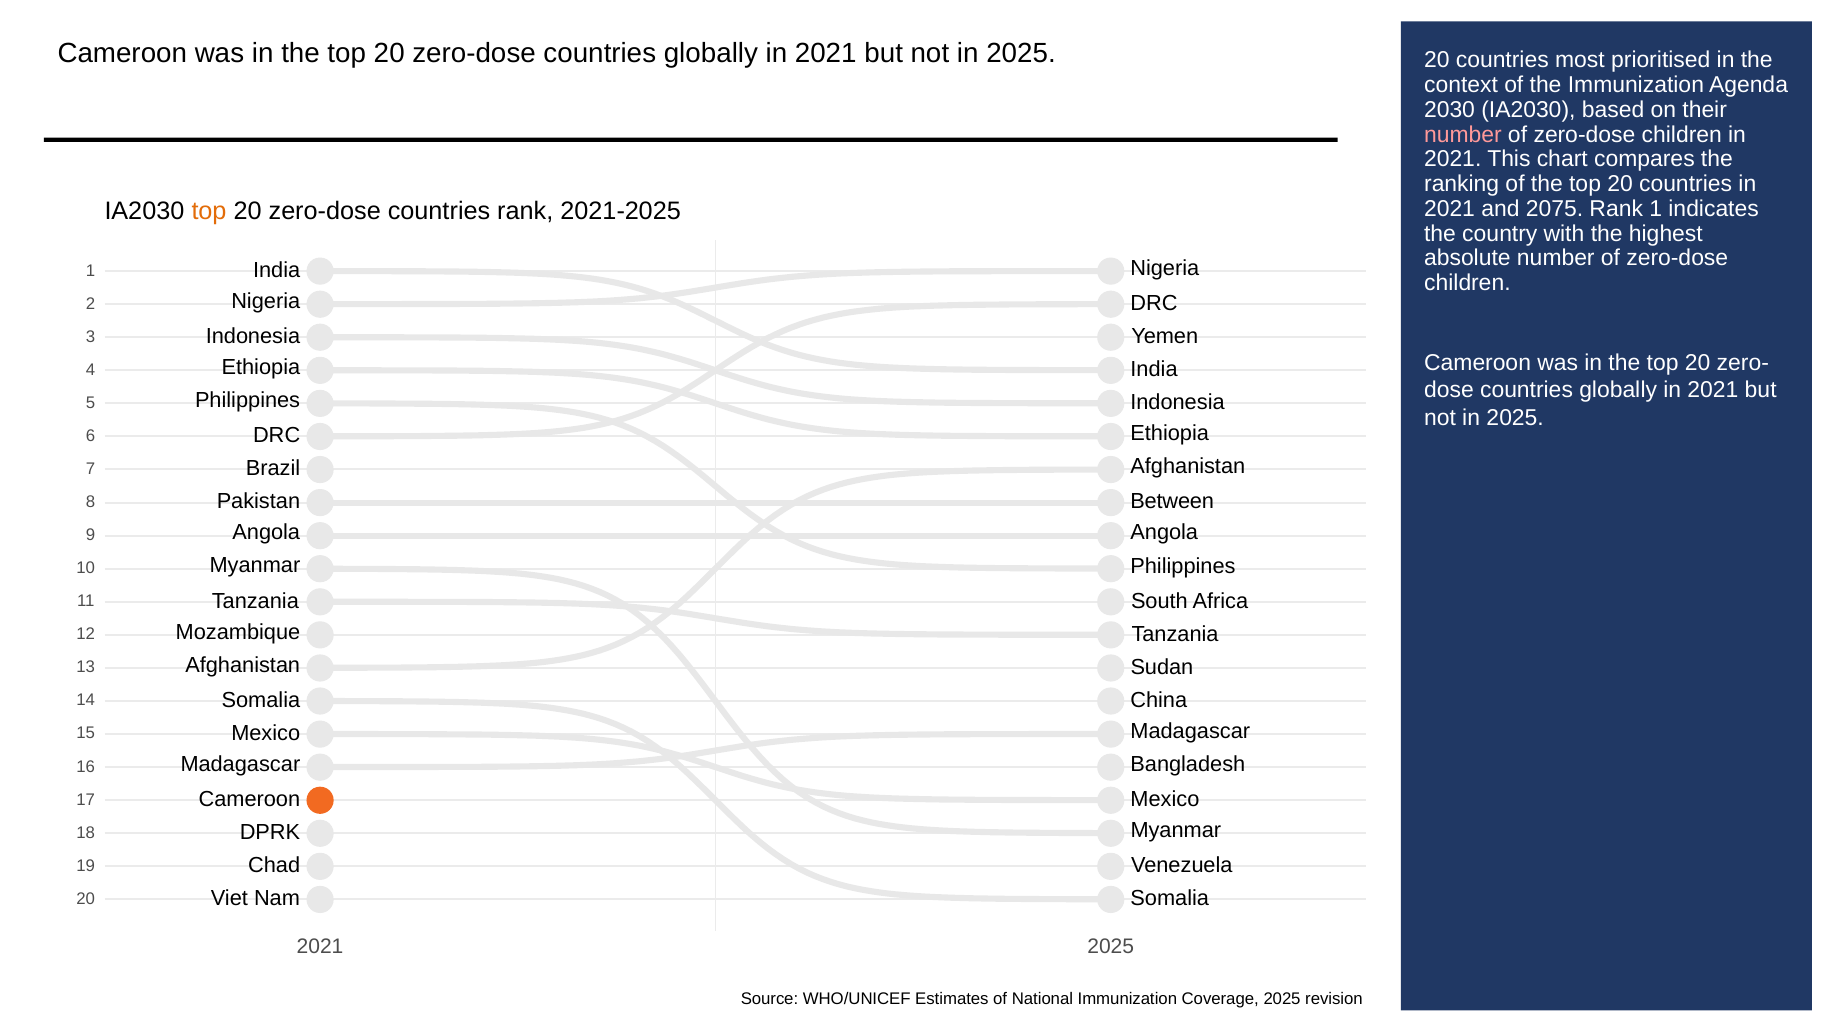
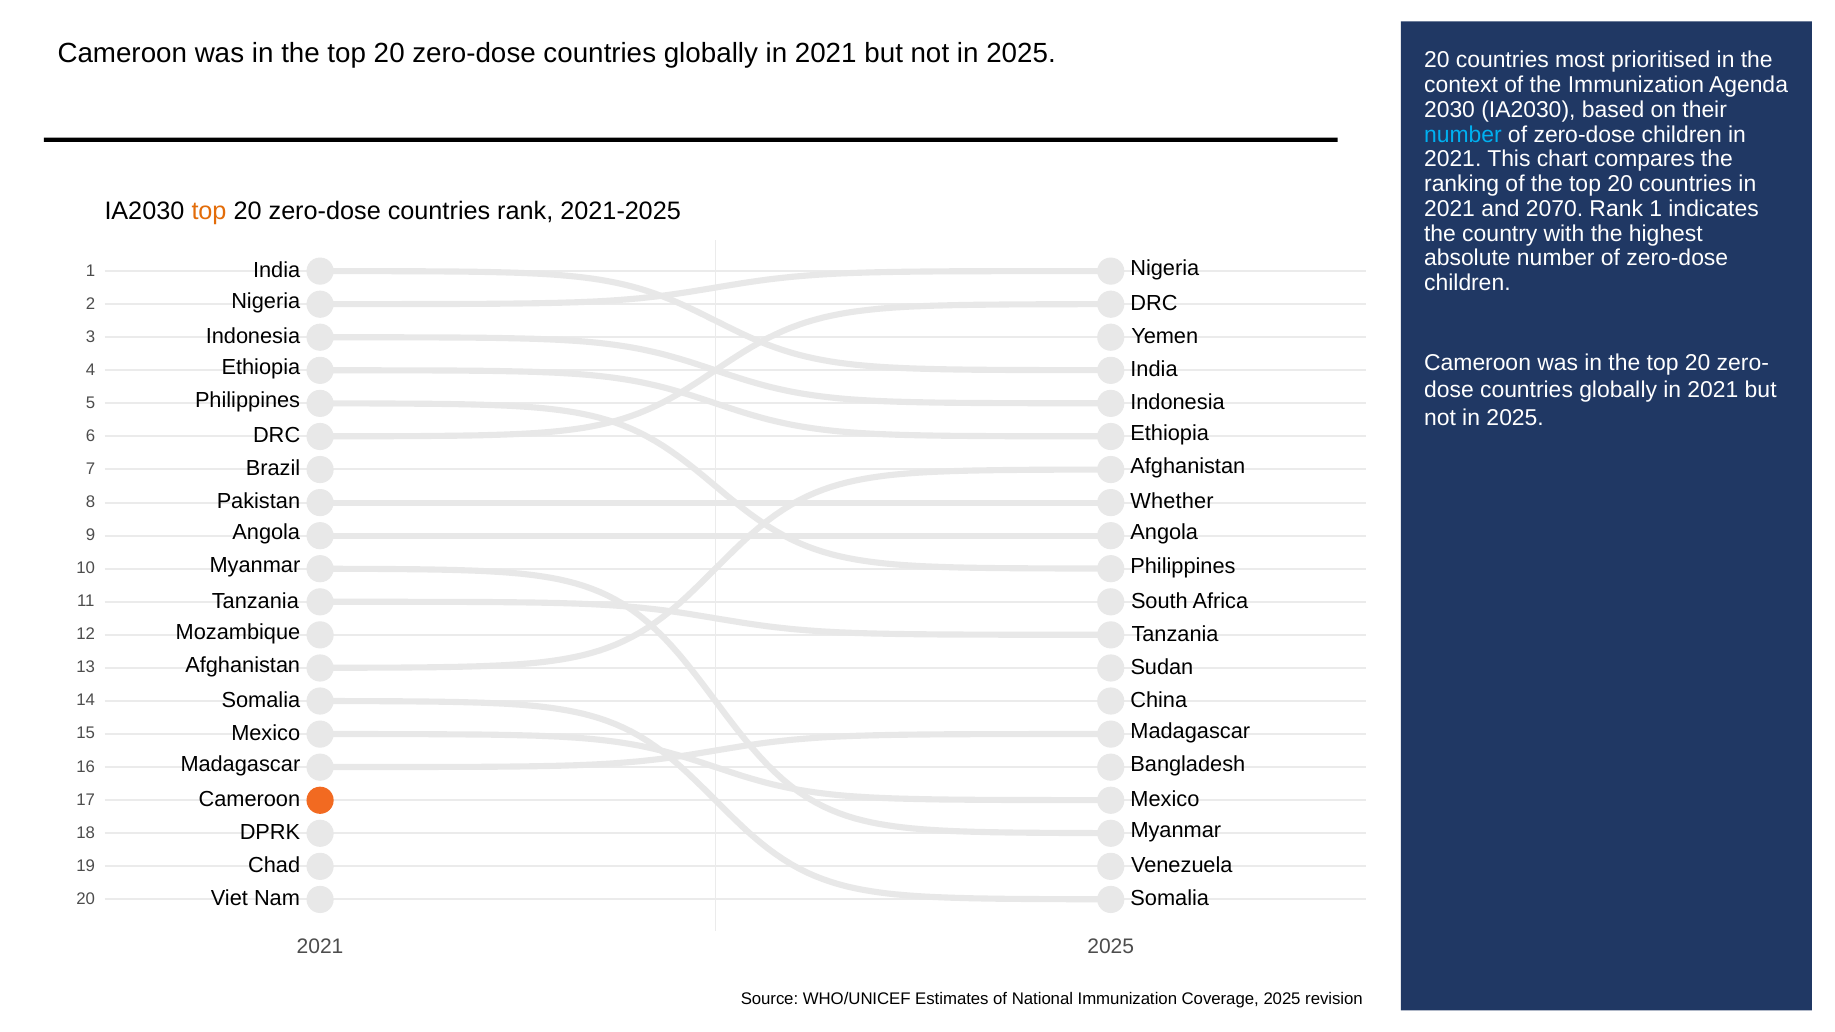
number at (1463, 135) colour: pink -> light blue
2075: 2075 -> 2070
Between: Between -> Whether
